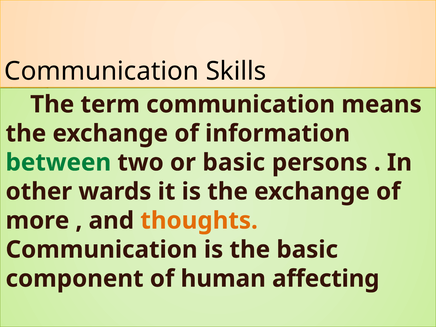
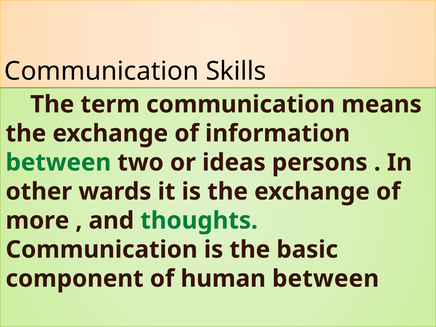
or basic: basic -> ideas
thoughts colour: orange -> green
human affecting: affecting -> between
